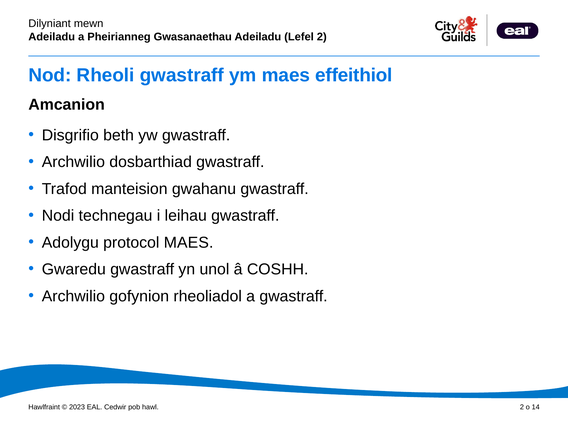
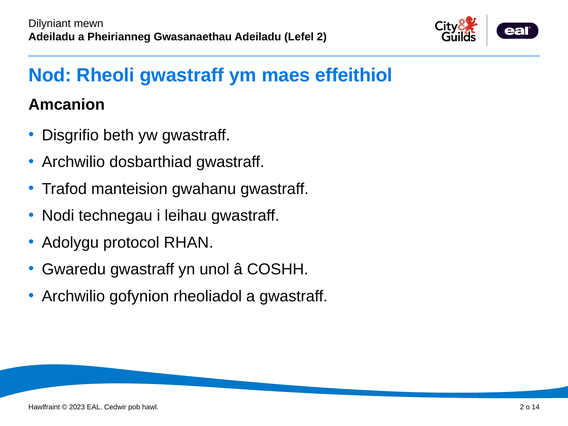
protocol MAES: MAES -> RHAN
